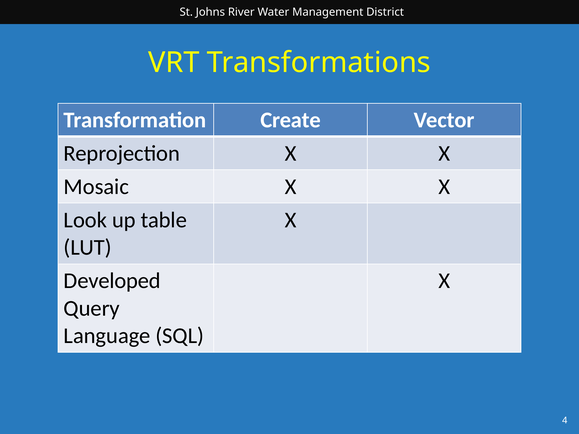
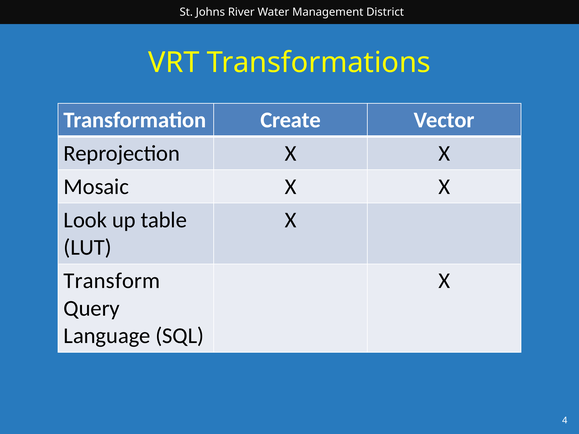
Developed: Developed -> Transform
